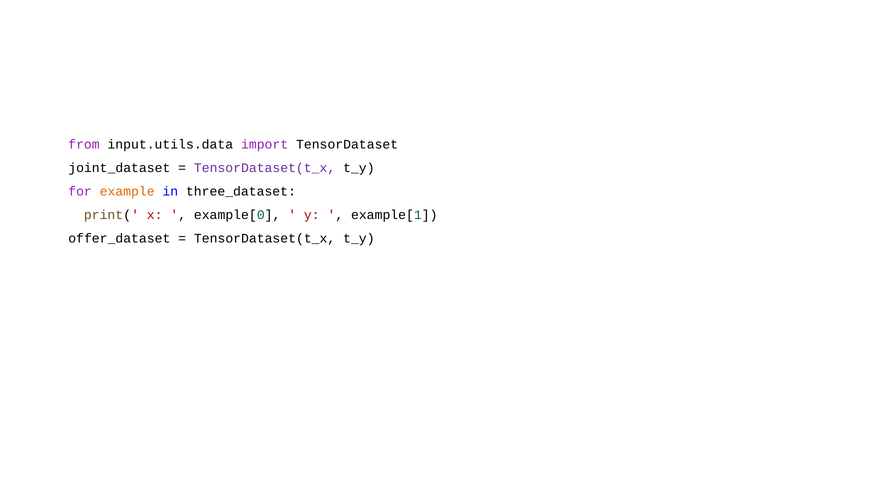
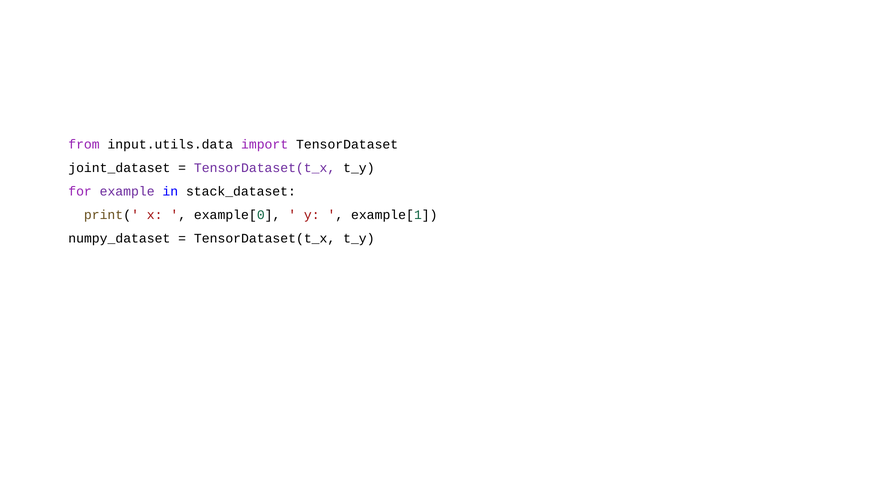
example colour: orange -> purple
three_dataset: three_dataset -> stack_dataset
offer_dataset: offer_dataset -> numpy_dataset
